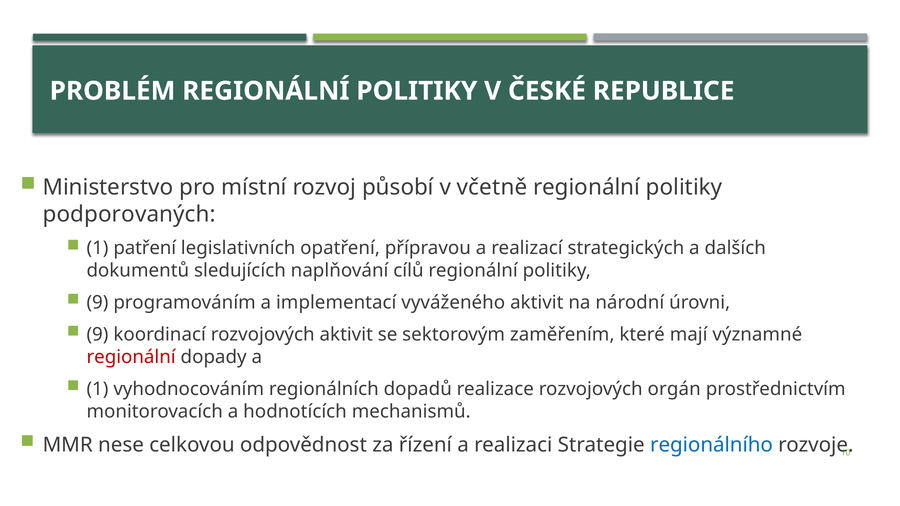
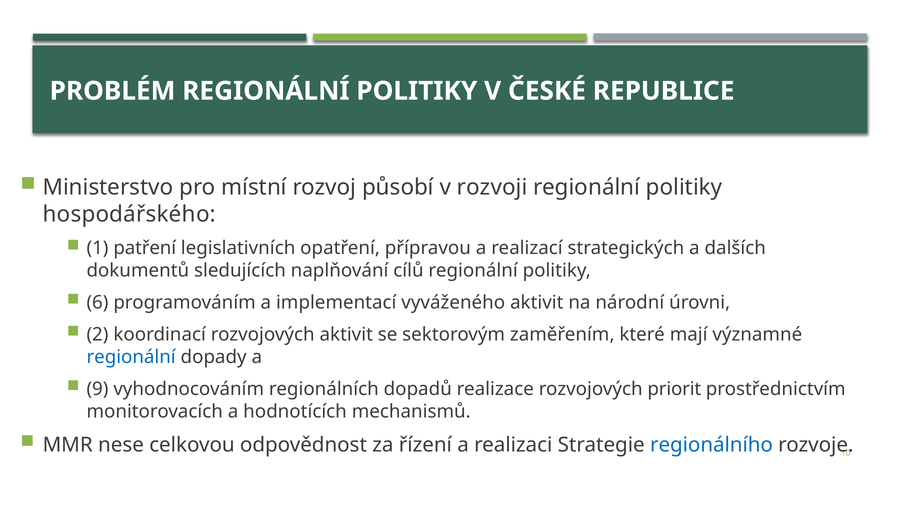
včetně: včetně -> rozvoji
podporovaných: podporovaných -> hospodářského
9 at (97, 303): 9 -> 6
9 at (97, 335): 9 -> 2
regionální at (131, 357) colour: red -> blue
1 at (97, 389): 1 -> 9
orgán: orgán -> priorit
